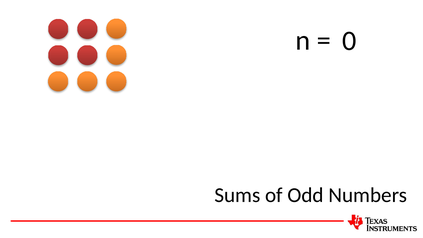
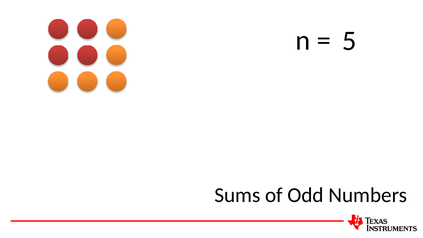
0: 0 -> 5
